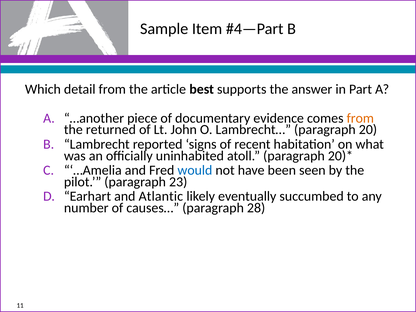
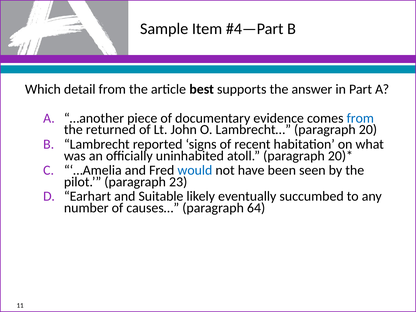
from at (360, 118) colour: orange -> blue
Atlantic: Atlantic -> Suitable
28: 28 -> 64
